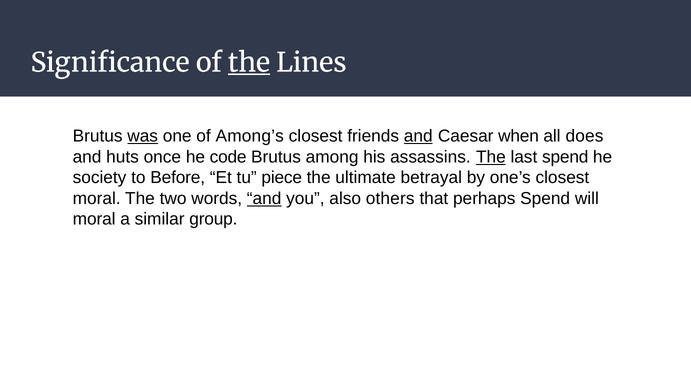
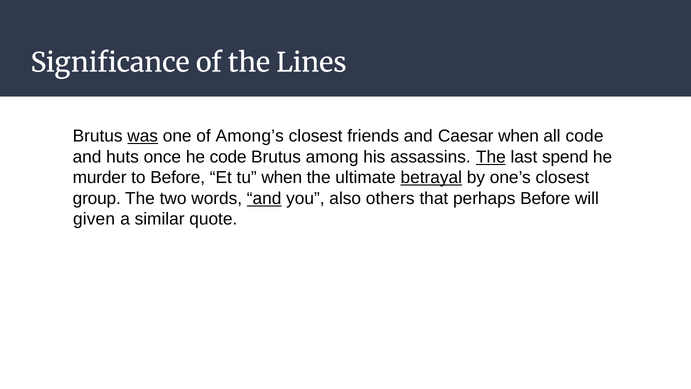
the at (249, 63) underline: present -> none
and at (418, 136) underline: present -> none
all does: does -> code
society: society -> murder
tu piece: piece -> when
betrayal underline: none -> present
moral at (97, 198): moral -> group
perhaps Spend: Spend -> Before
moral at (94, 219): moral -> given
group: group -> quote
